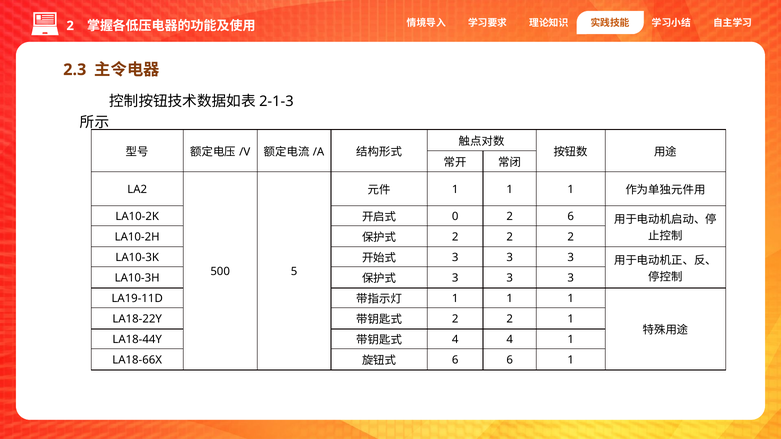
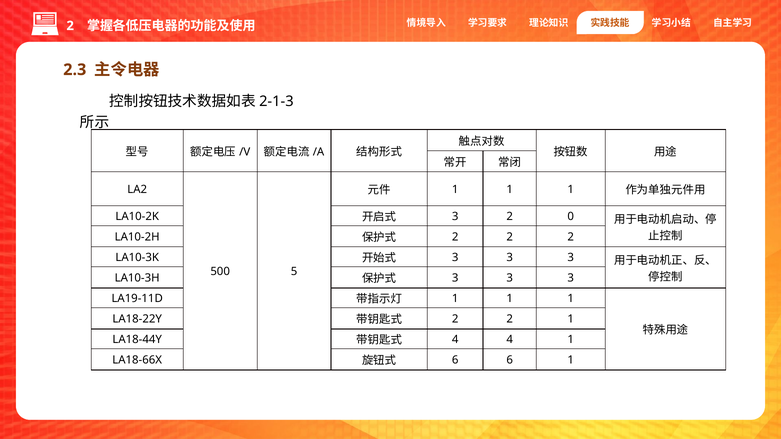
0 at (455, 217): 0 -> 3
2 6: 6 -> 0
